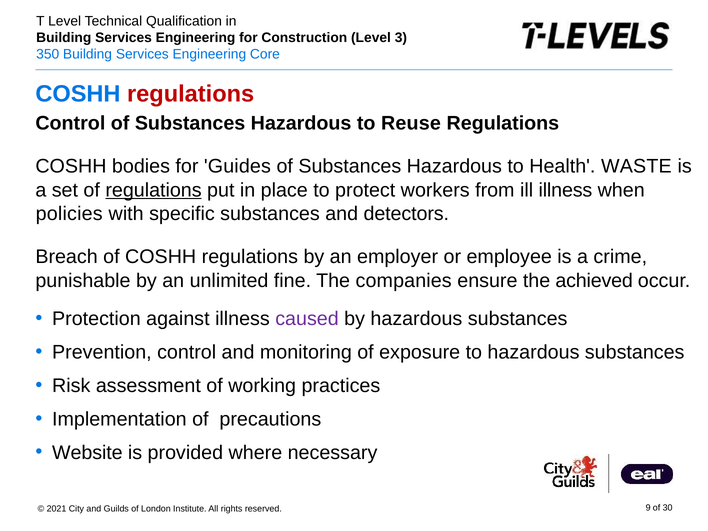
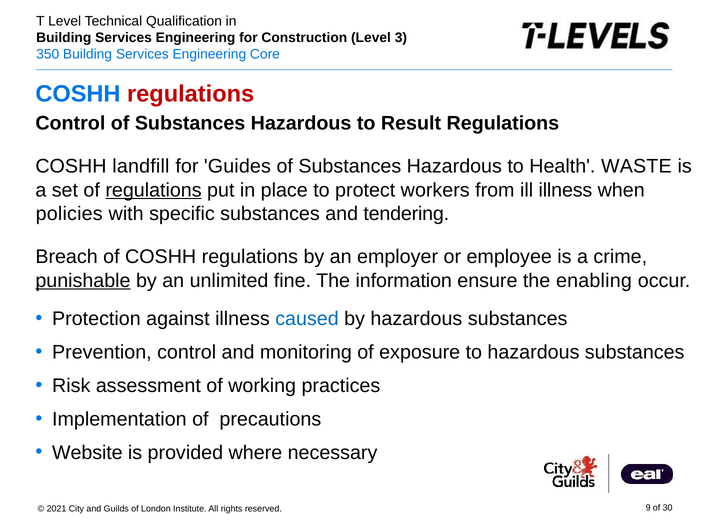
Reuse: Reuse -> Result
bodies: bodies -> landfill
detectors: detectors -> tendering
punishable underline: none -> present
companies: companies -> information
achieved: achieved -> enabling
caused colour: purple -> blue
